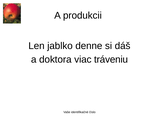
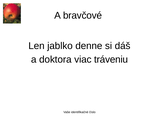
produkcii: produkcii -> bravčové
